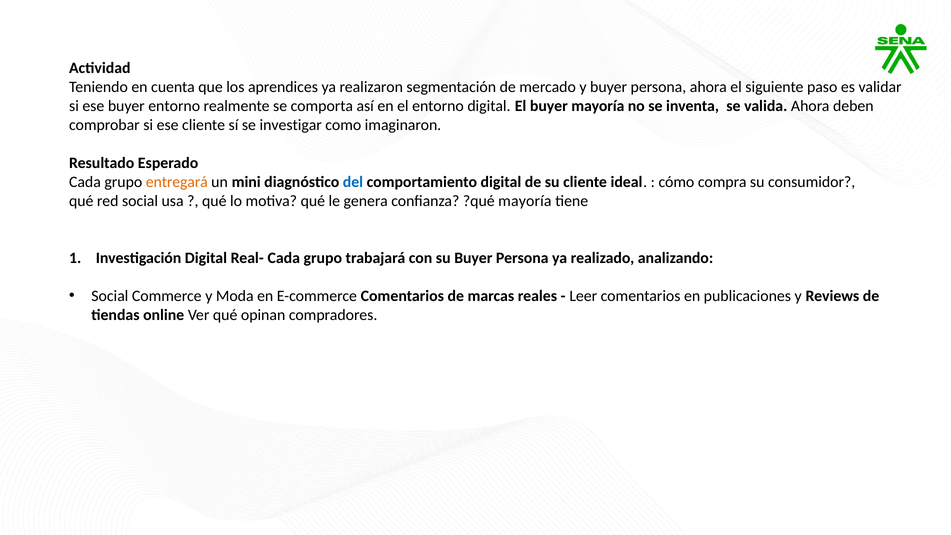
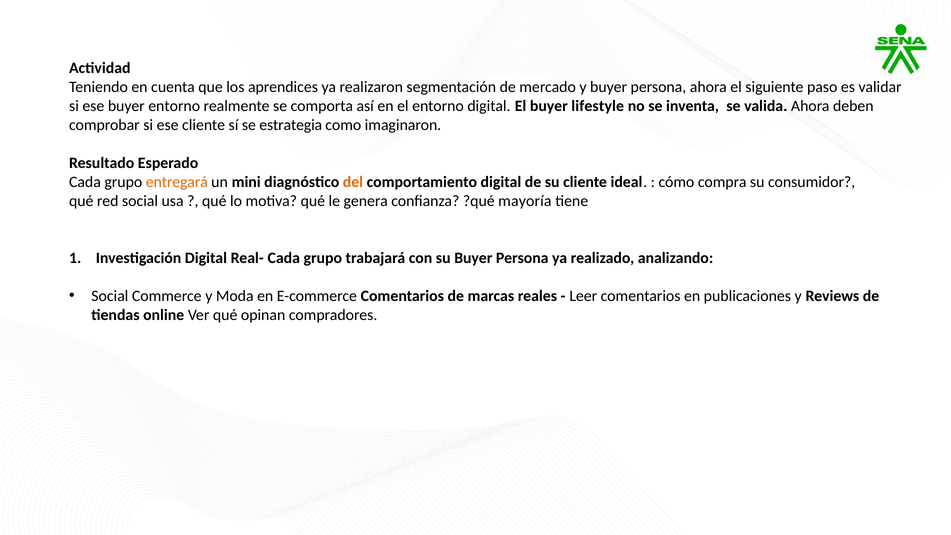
buyer mayoría: mayoría -> lifestyle
investigar: investigar -> estrategia
del colour: blue -> orange
